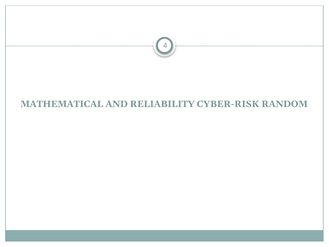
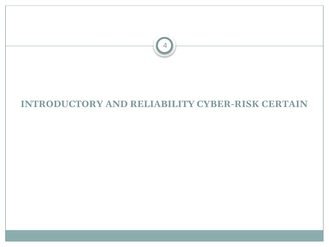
MATHEMATICAL: MATHEMATICAL -> INTRODUCTORY
RANDOM: RANDOM -> CERTAIN
